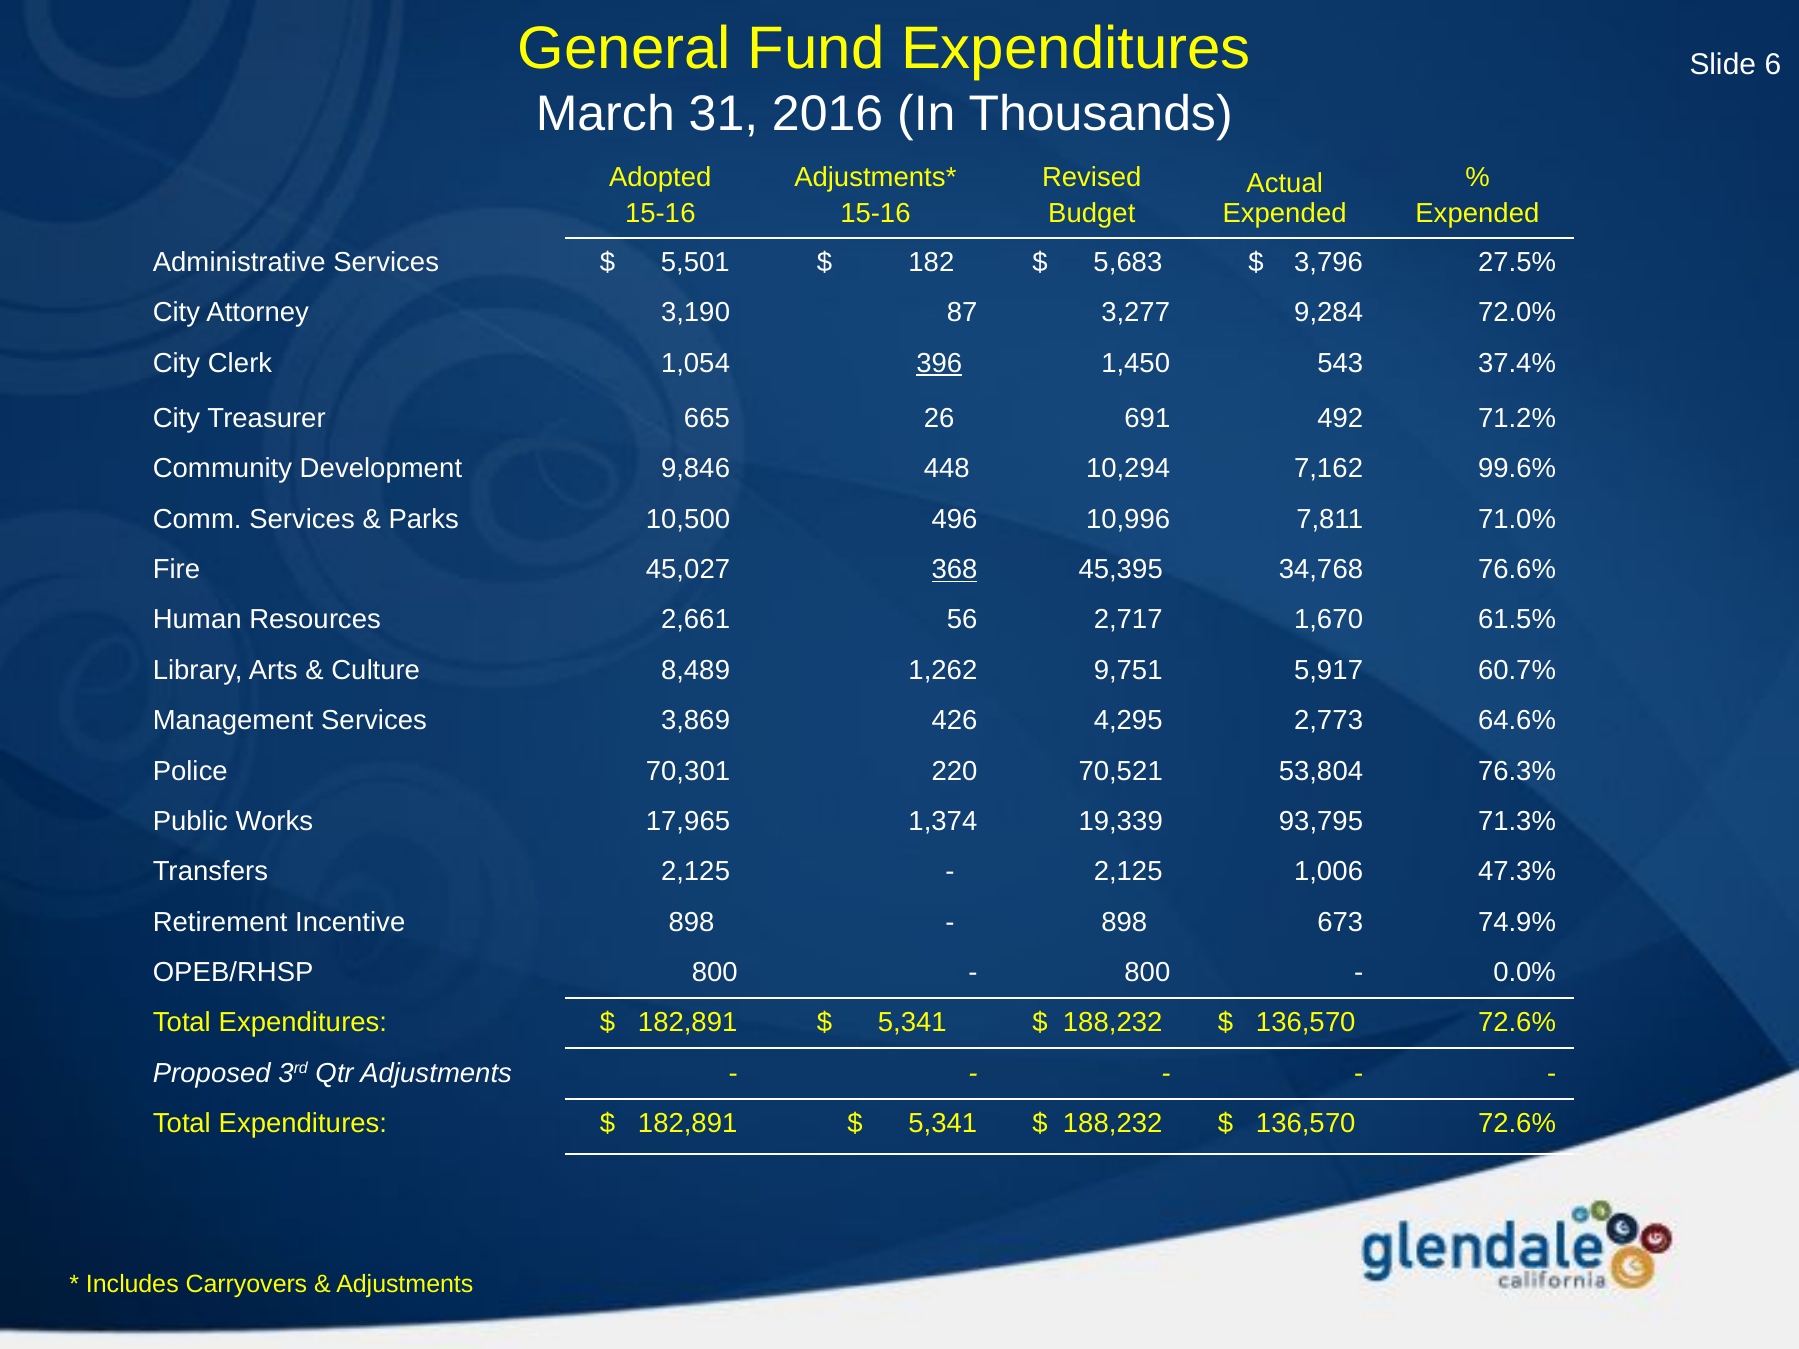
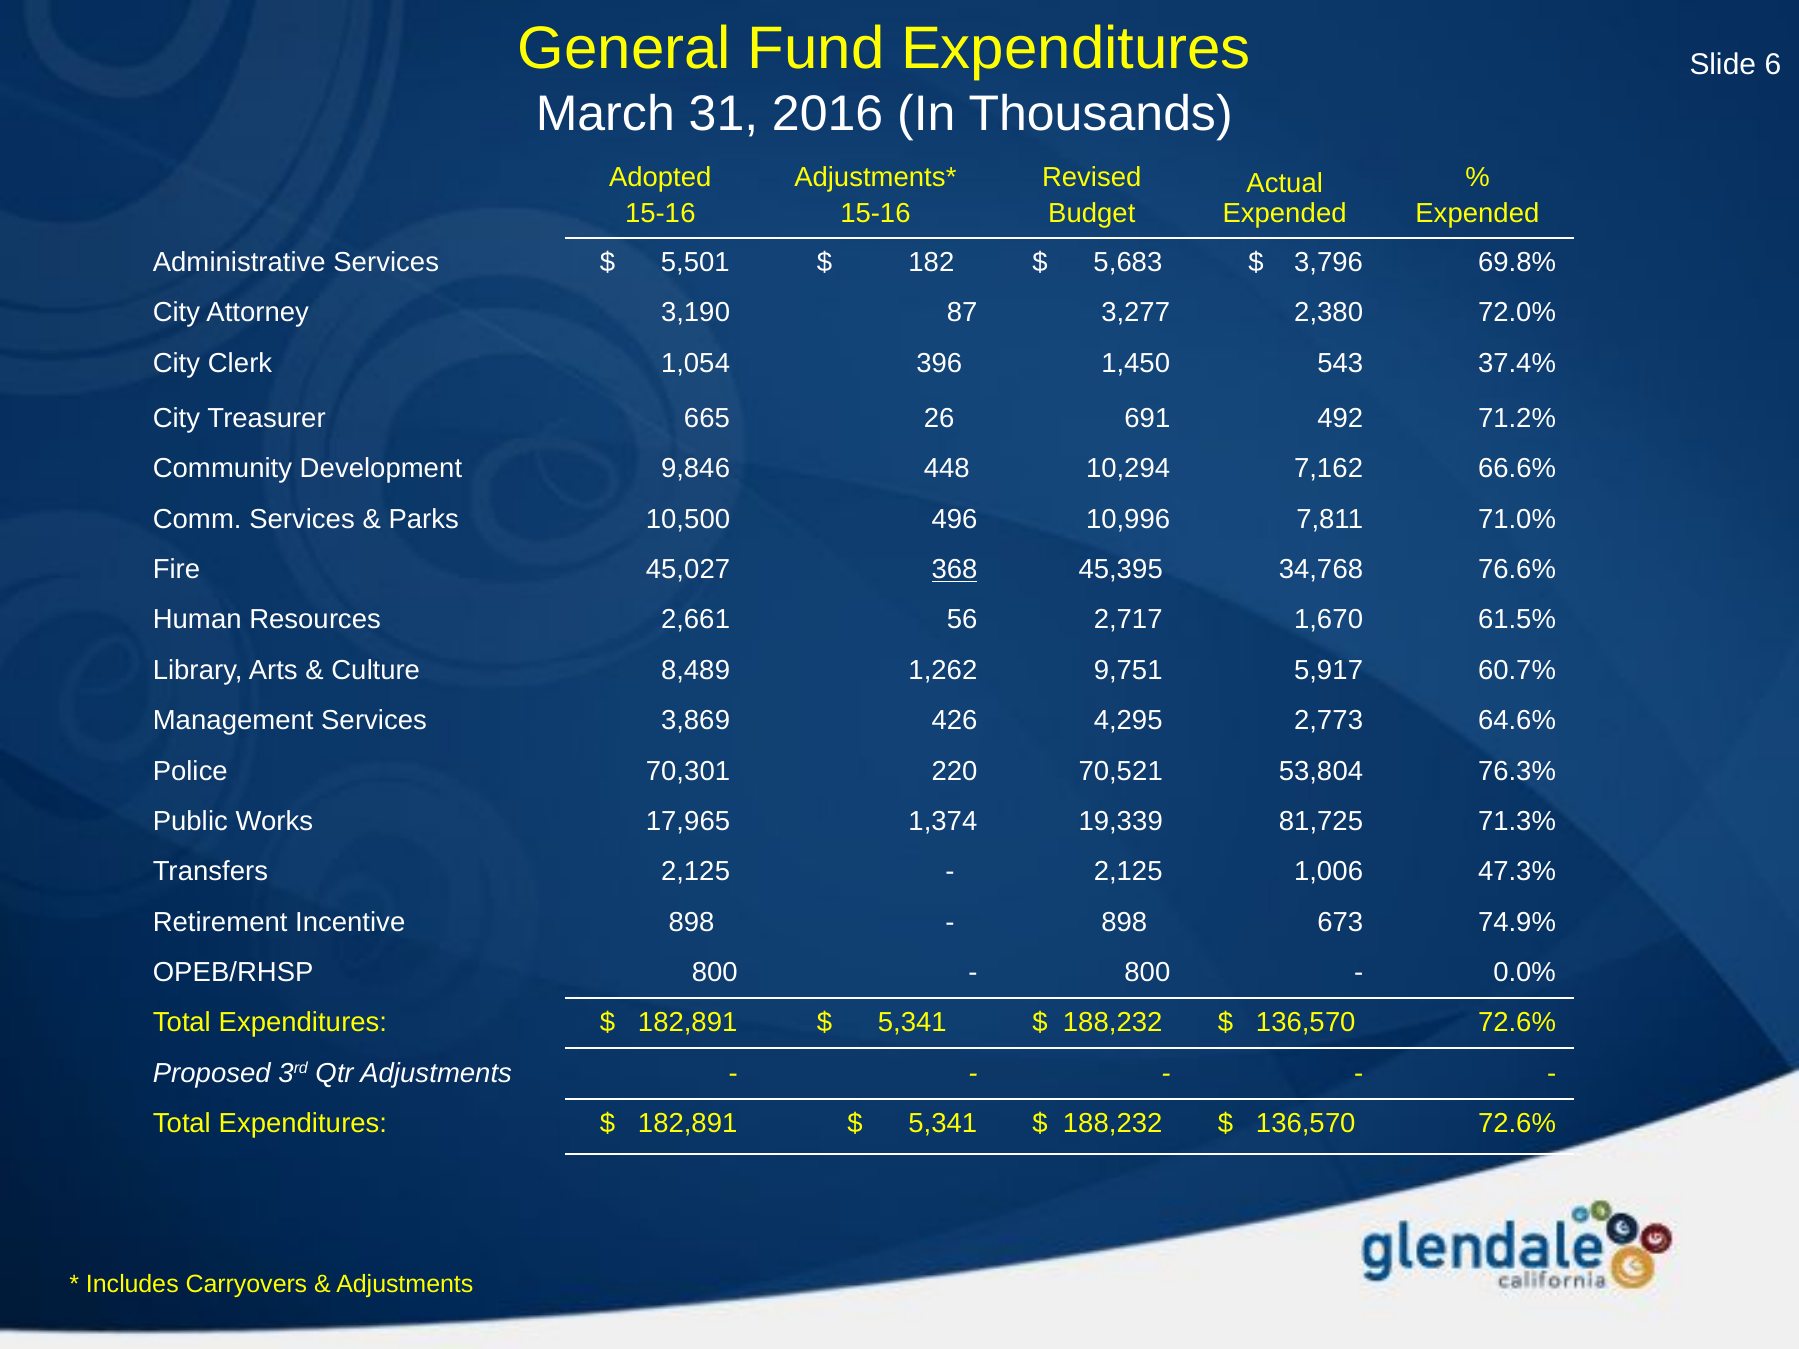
27.5%: 27.5% -> 69.8%
9,284: 9,284 -> 2,380
396 underline: present -> none
99.6%: 99.6% -> 66.6%
93,795: 93,795 -> 81,725
